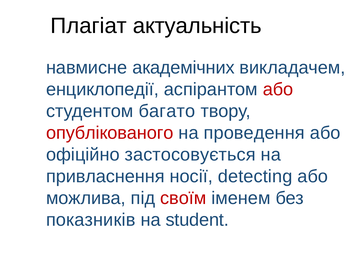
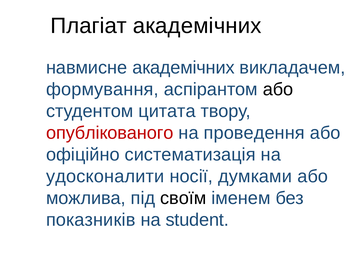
Плагіат актуальність: актуальність -> академічних
енциклопедії: енциклопедії -> формування
або at (278, 89) colour: red -> black
багато: багато -> цитата
застосовується: застосовується -> систематизація
привласнення: привласнення -> удосконалити
detecting: detecting -> думками
своїм colour: red -> black
